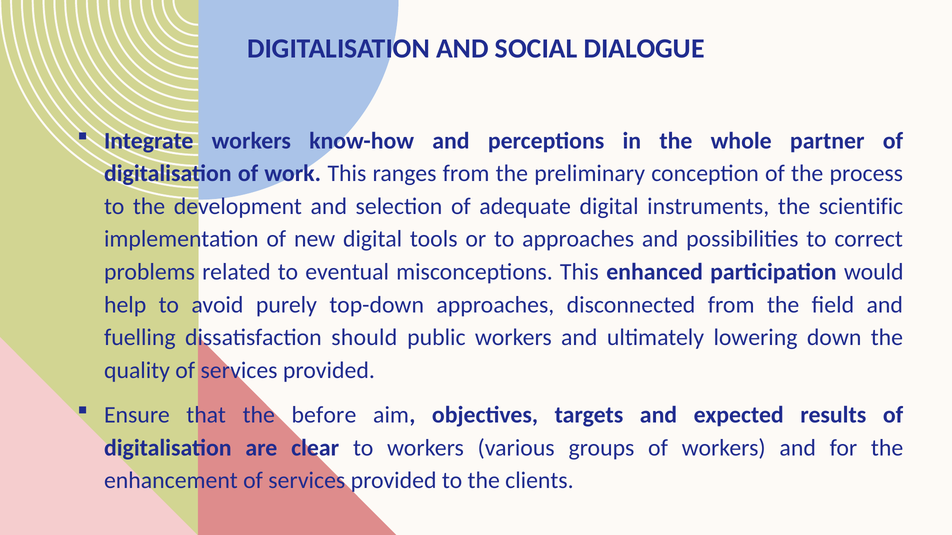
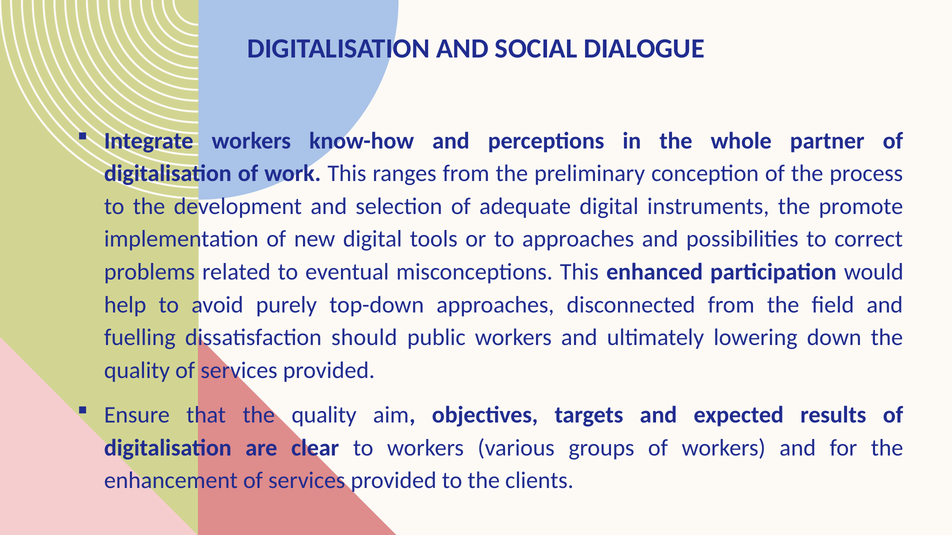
scientific: scientific -> promote
that the before: before -> quality
